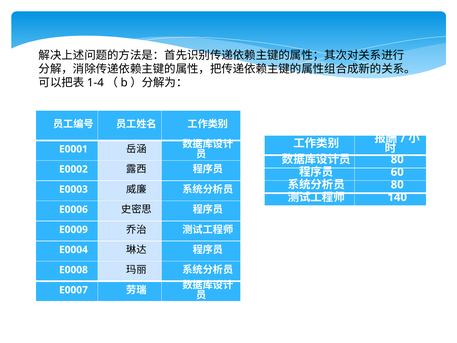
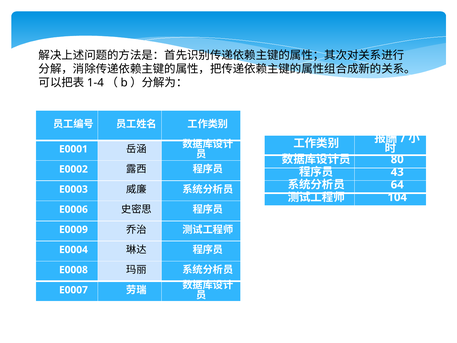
60: 60 -> 43
80 at (397, 184): 80 -> 64
140: 140 -> 104
